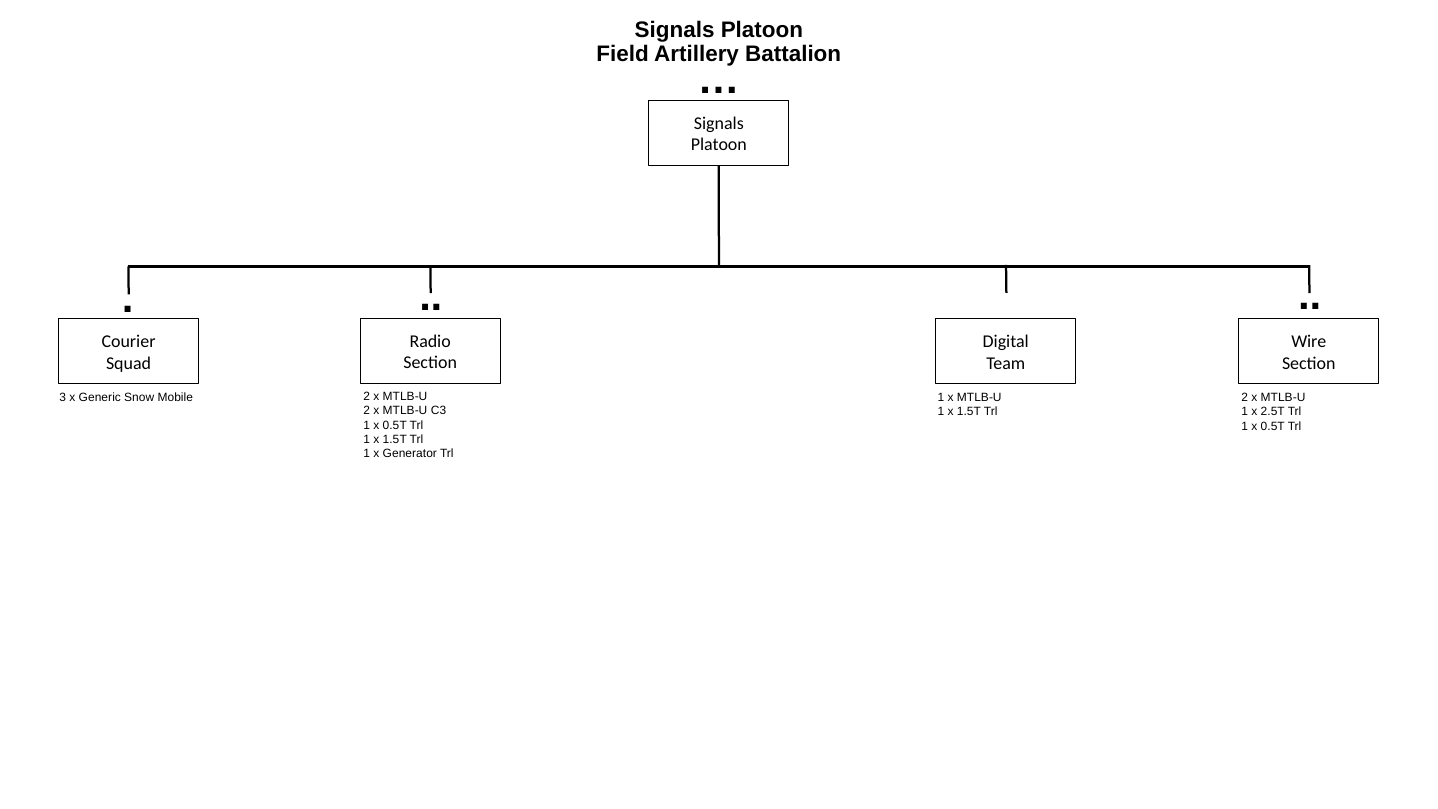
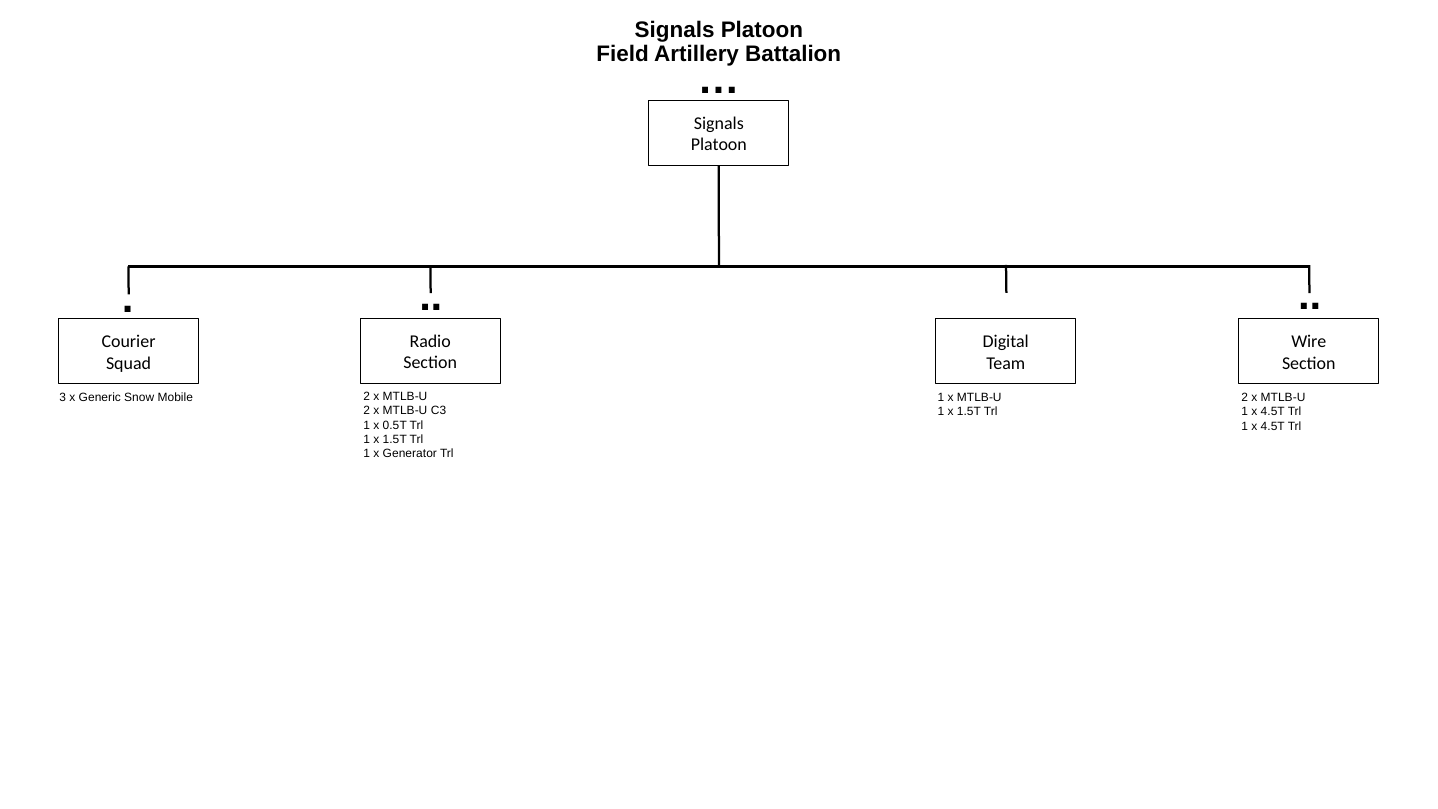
2.5T at (1273, 412): 2.5T -> 4.5T
0.5T at (1273, 426): 0.5T -> 4.5T
